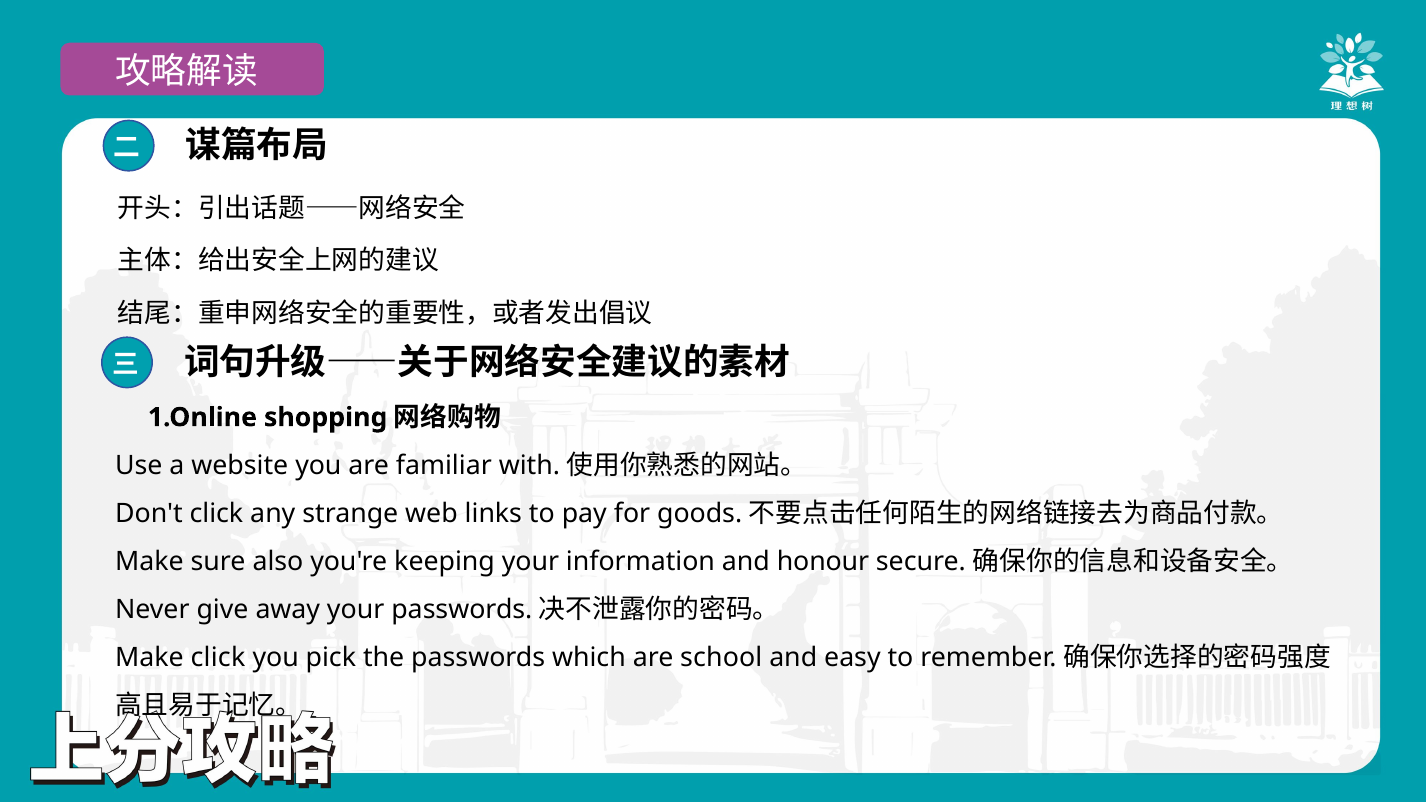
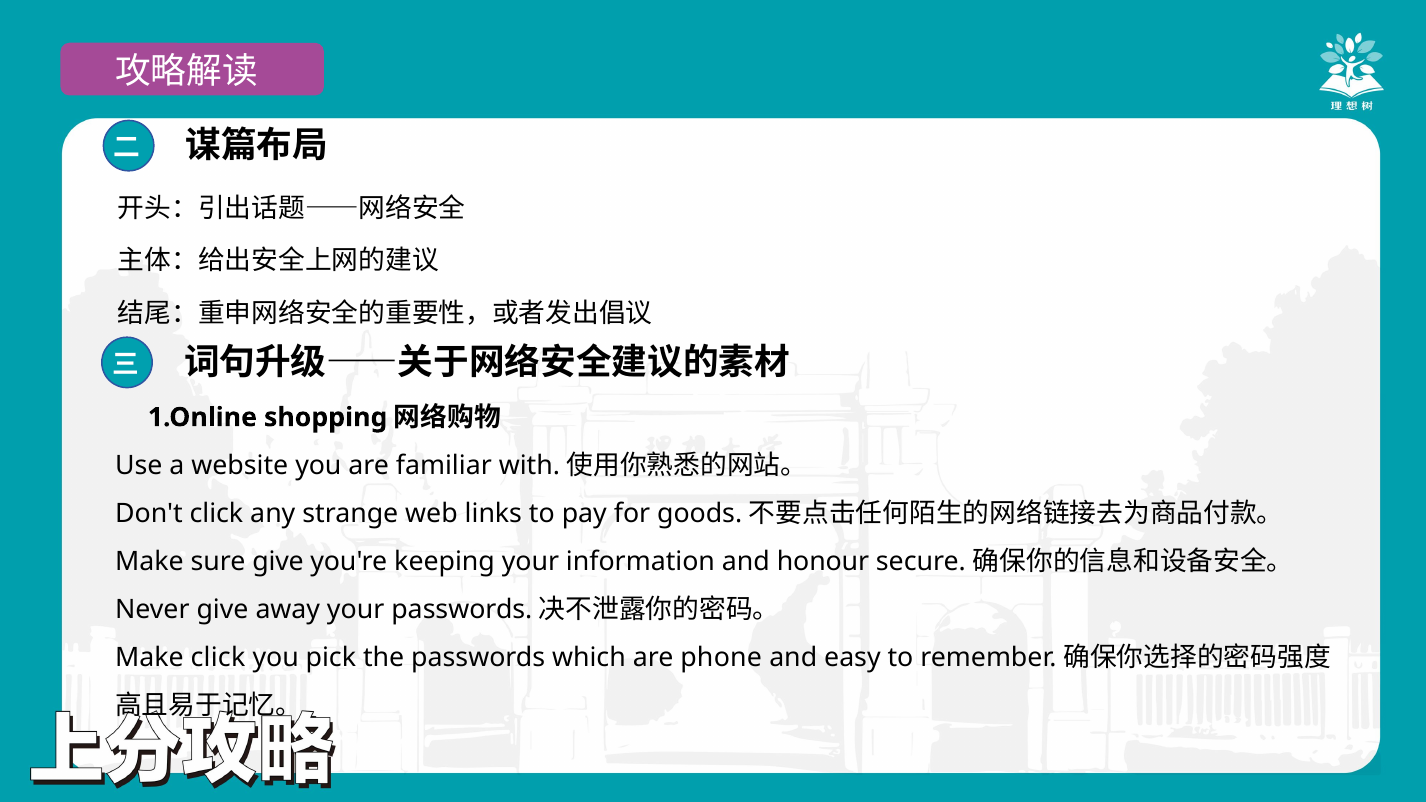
sure also: also -> give
school: school -> phone
